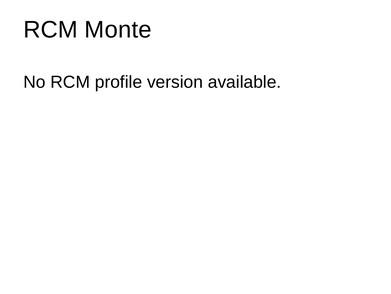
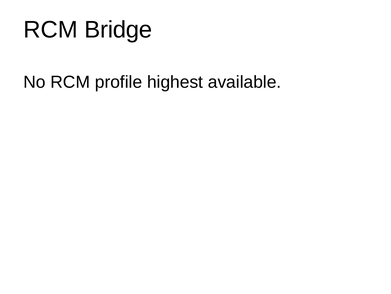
Monte: Monte -> Bridge
version: version -> highest
